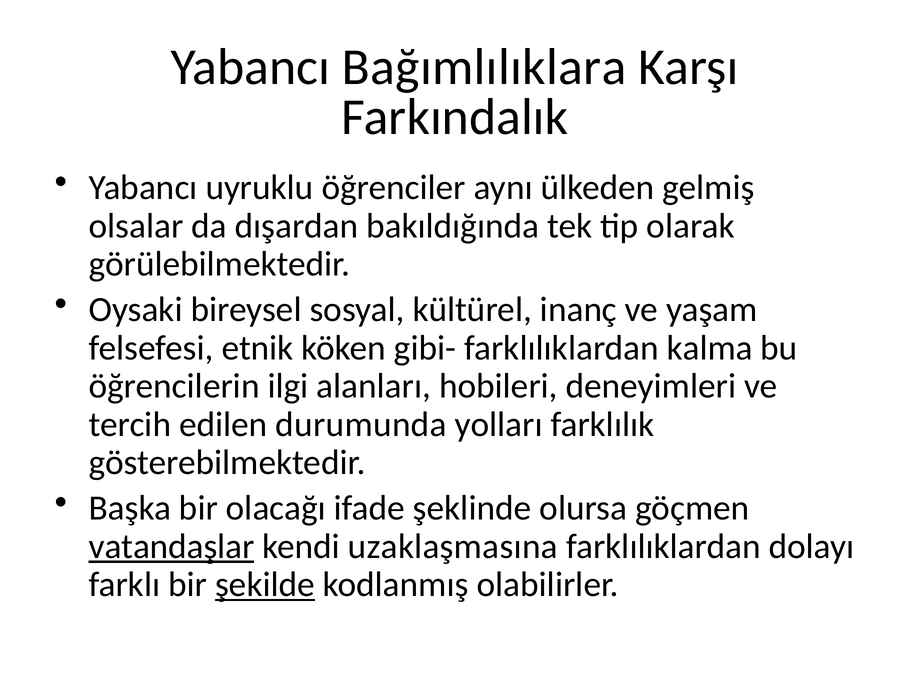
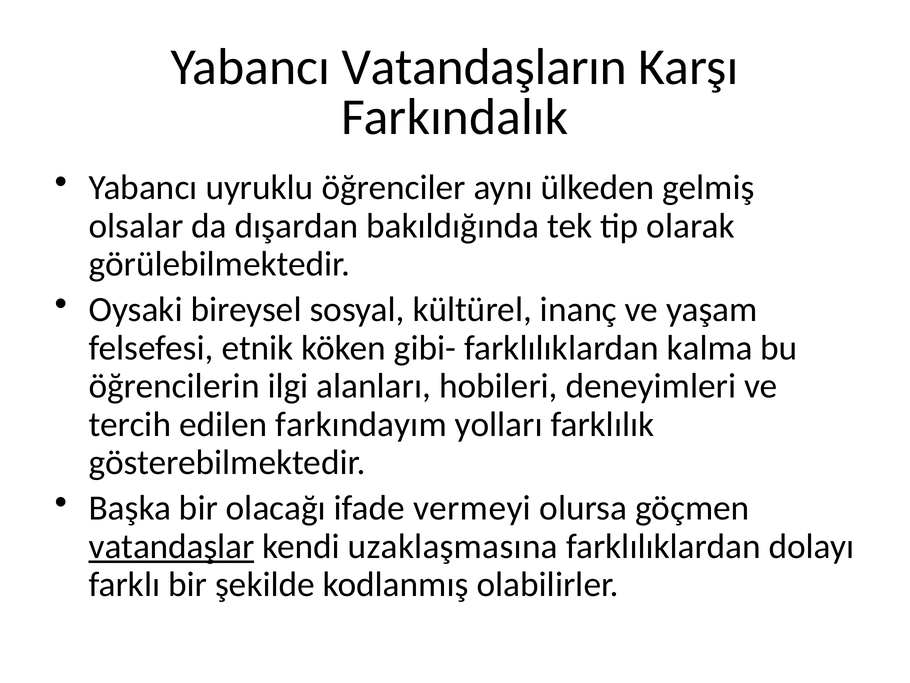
Bağımlılıklara: Bağımlılıklara -> Vatandaşların
durumunda: durumunda -> farkındayım
şeklinde: şeklinde -> vermeyi
şekilde underline: present -> none
